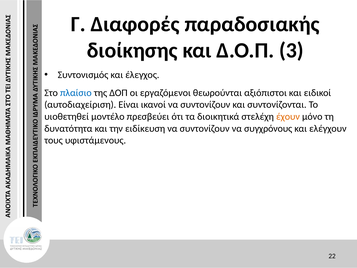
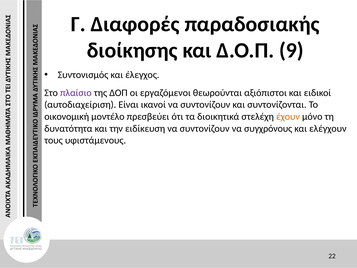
3: 3 -> 9
πλαίσιο colour: blue -> purple
υιοθετηθεί: υιοθετηθεί -> οικονομική
